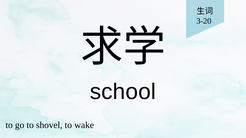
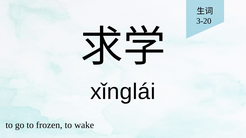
school: school -> xǐnglái
shovel: shovel -> frozen
